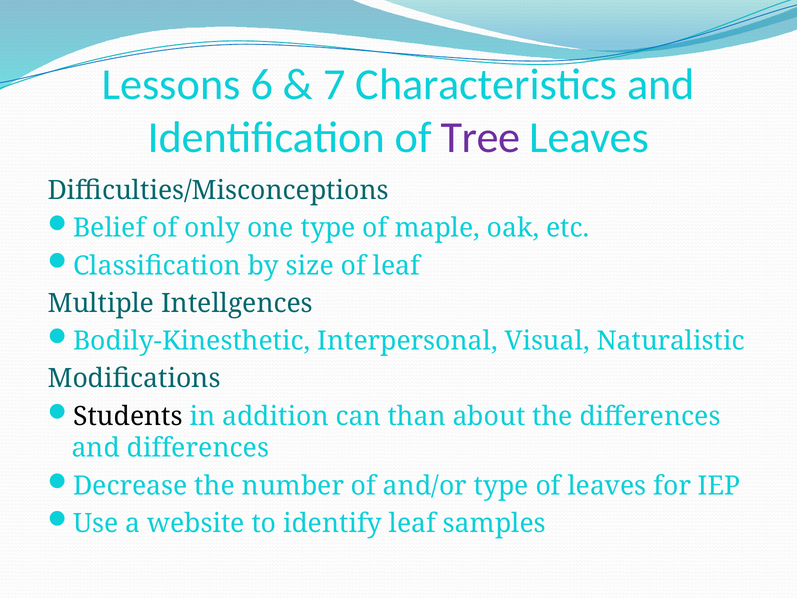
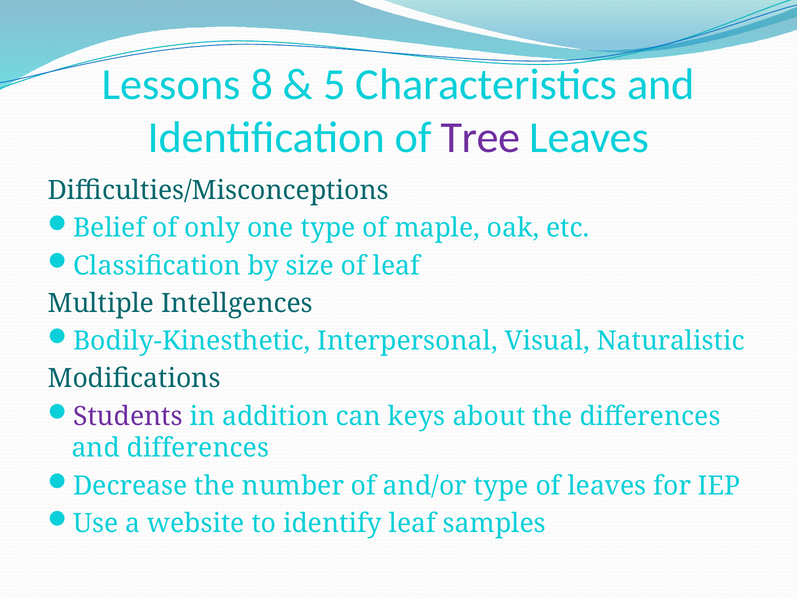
6: 6 -> 8
7: 7 -> 5
Students colour: black -> purple
than: than -> keys
